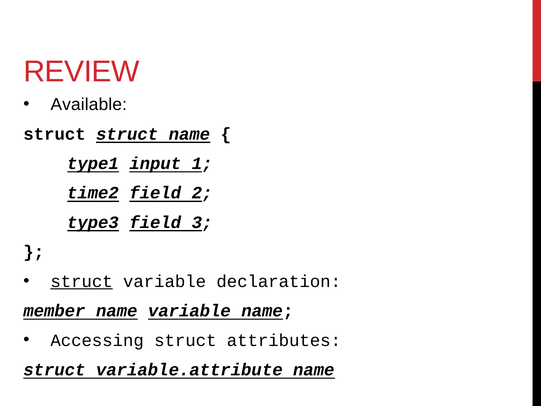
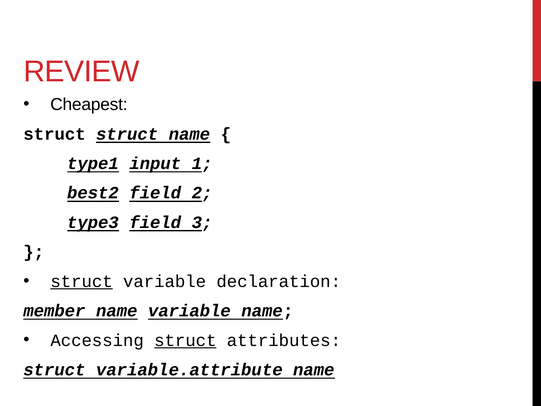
Available: Available -> Cheapest
time2: time2 -> best2
struct at (185, 340) underline: none -> present
